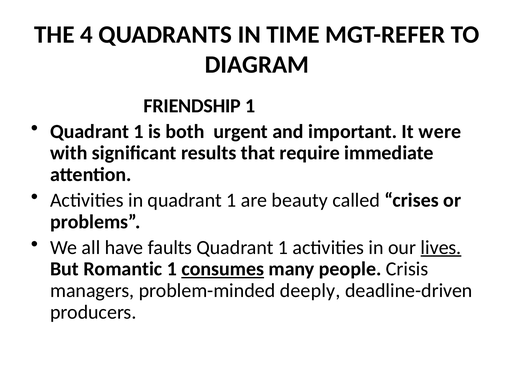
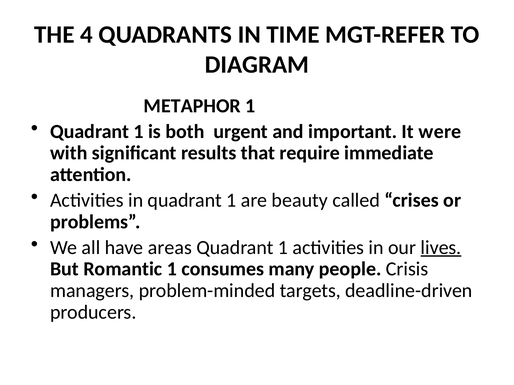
FRIENDSHIP: FRIENDSHIP -> METAPHOR
faults: faults -> areas
consumes underline: present -> none
deeply: deeply -> targets
